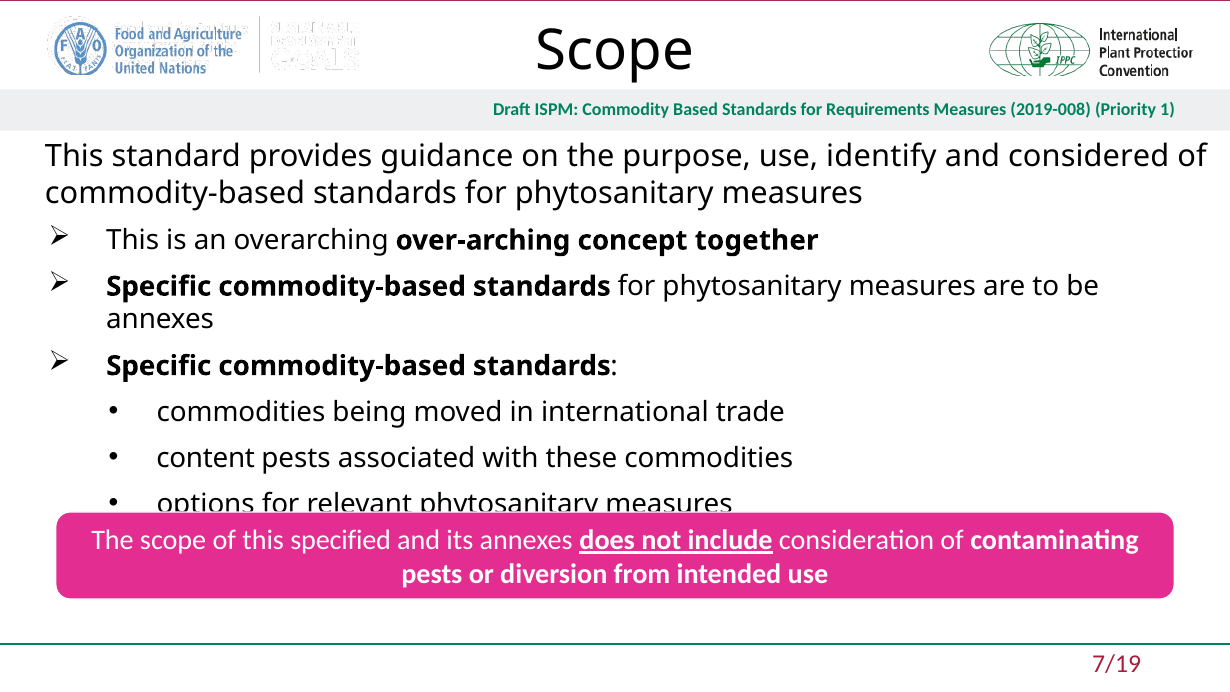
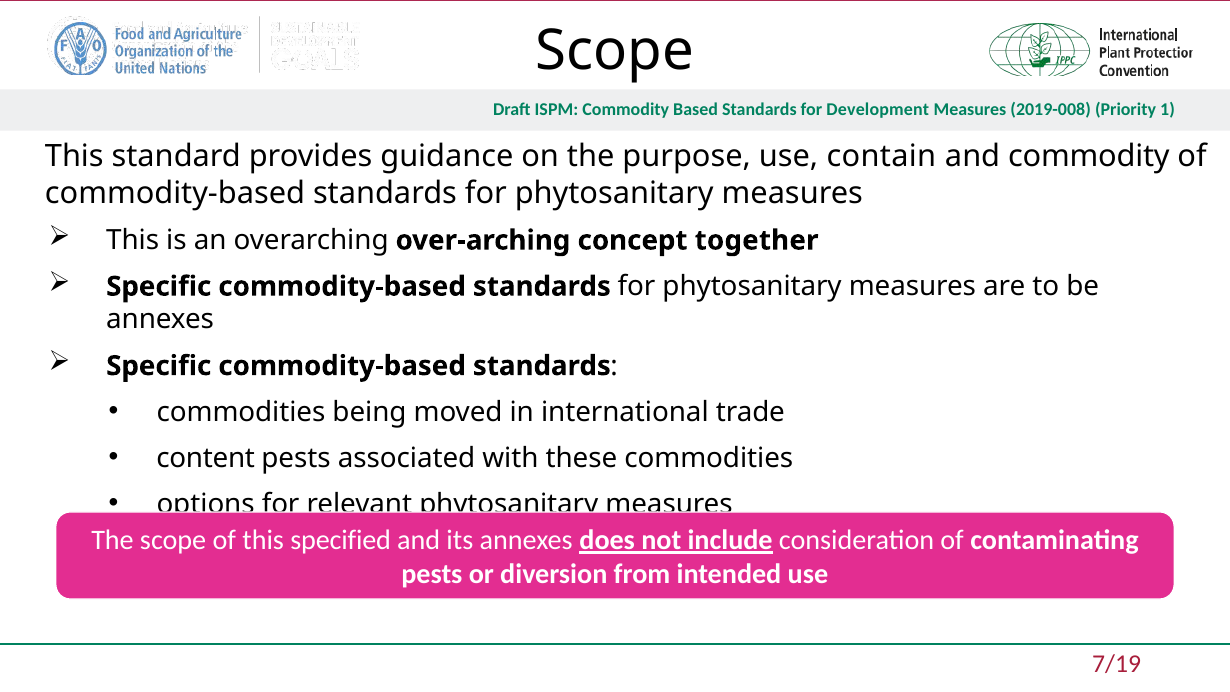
Requirements: Requirements -> Development
identify: identify -> contain
and considered: considered -> commodity
